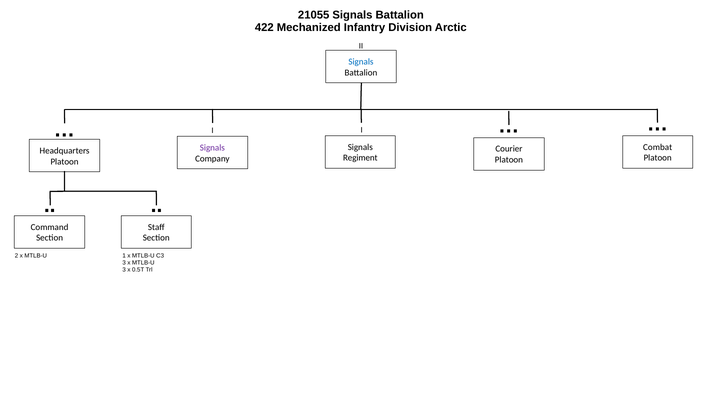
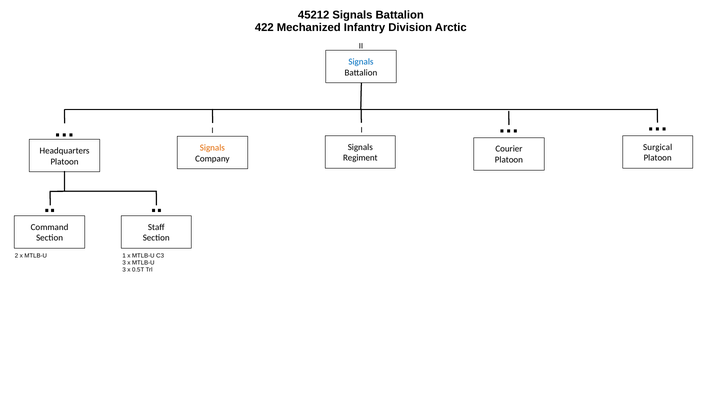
21055: 21055 -> 45212
Combat: Combat -> Surgical
Signals at (212, 148) colour: purple -> orange
